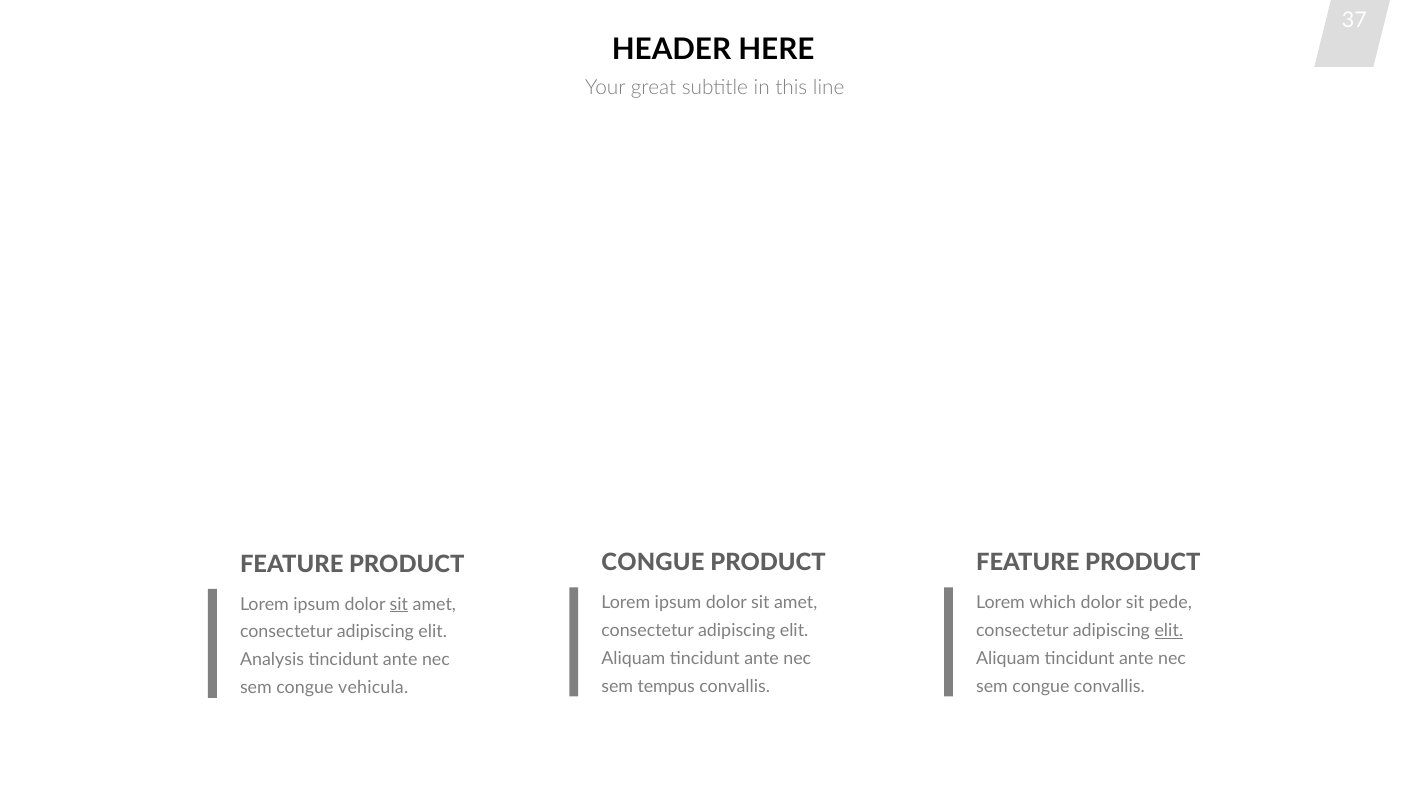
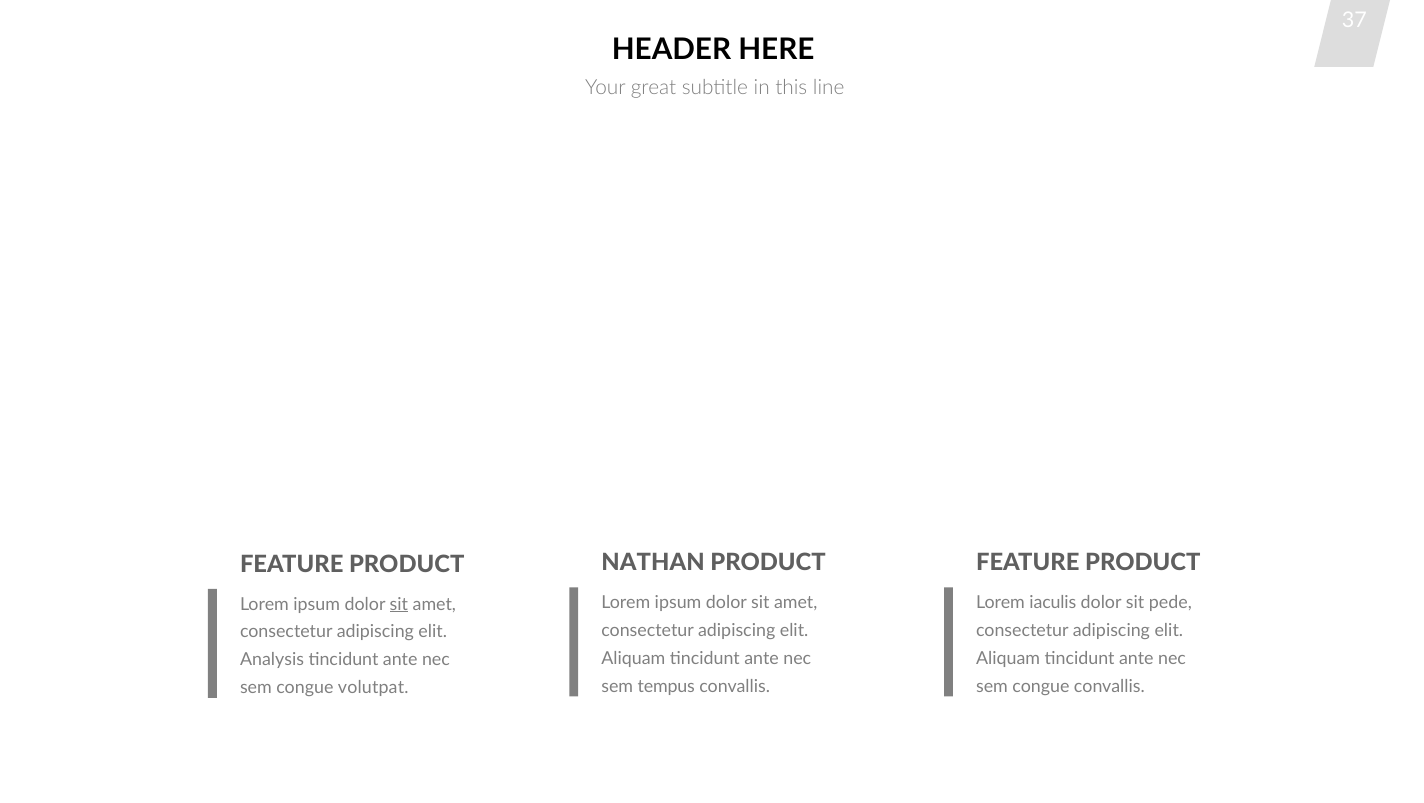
CONGUE at (653, 563): CONGUE -> NATHAN
which: which -> iaculis
elit at (1169, 631) underline: present -> none
vehicula: vehicula -> volutpat
